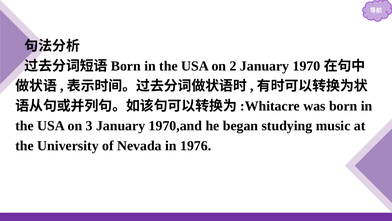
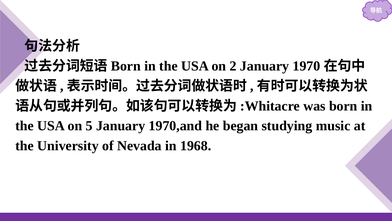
3: 3 -> 5
1976: 1976 -> 1968
